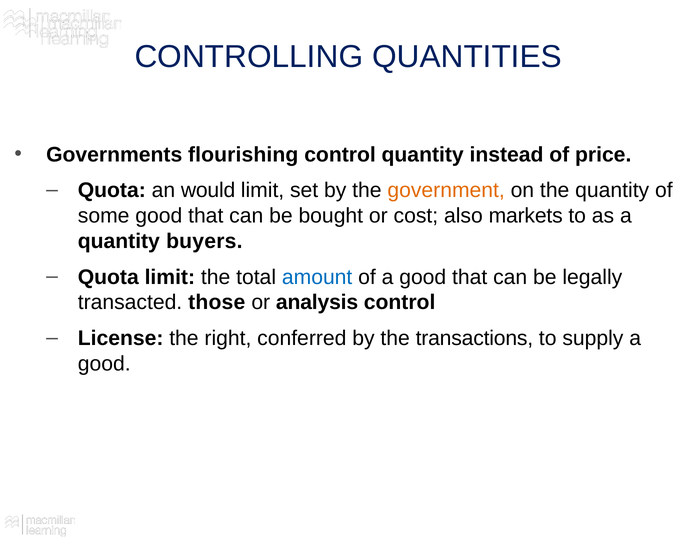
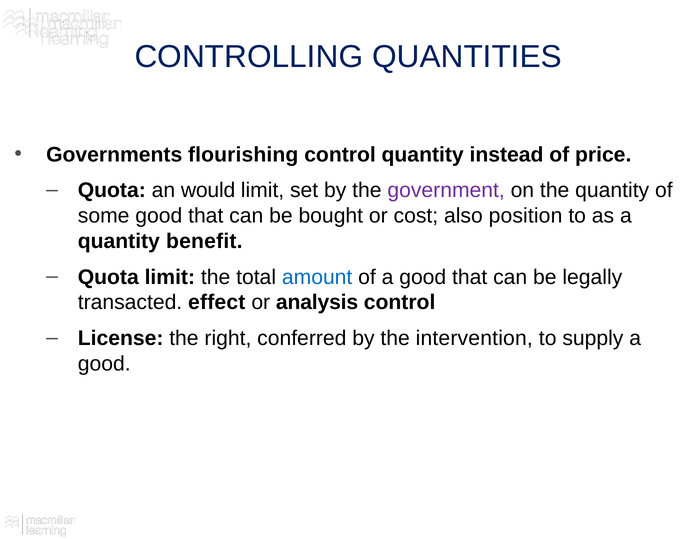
government colour: orange -> purple
markets: markets -> position
buyers: buyers -> benefit
those: those -> effect
transactions: transactions -> intervention
